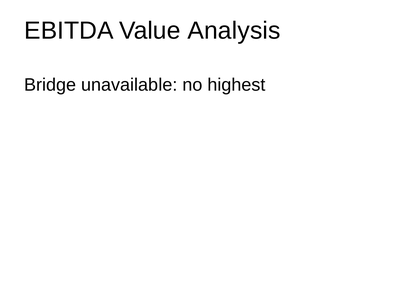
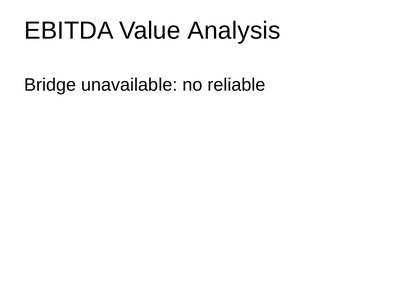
highest: highest -> reliable
